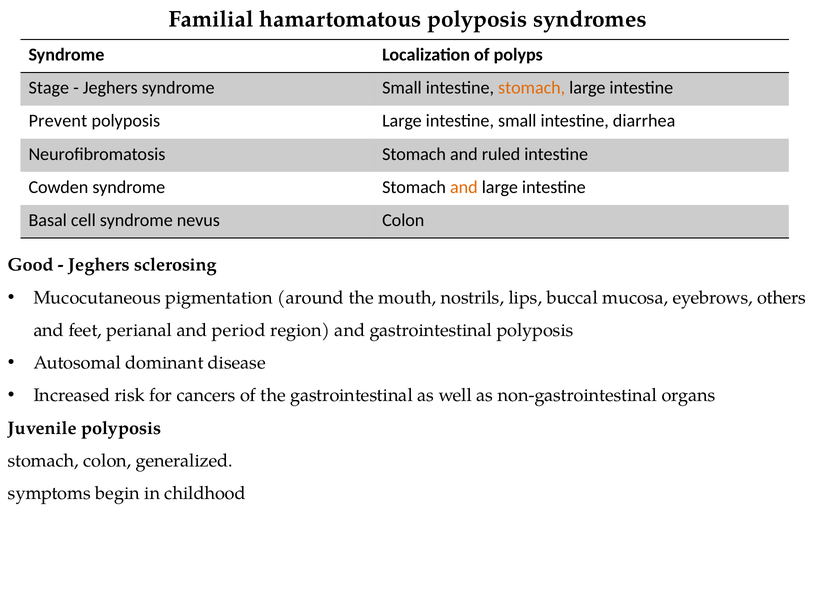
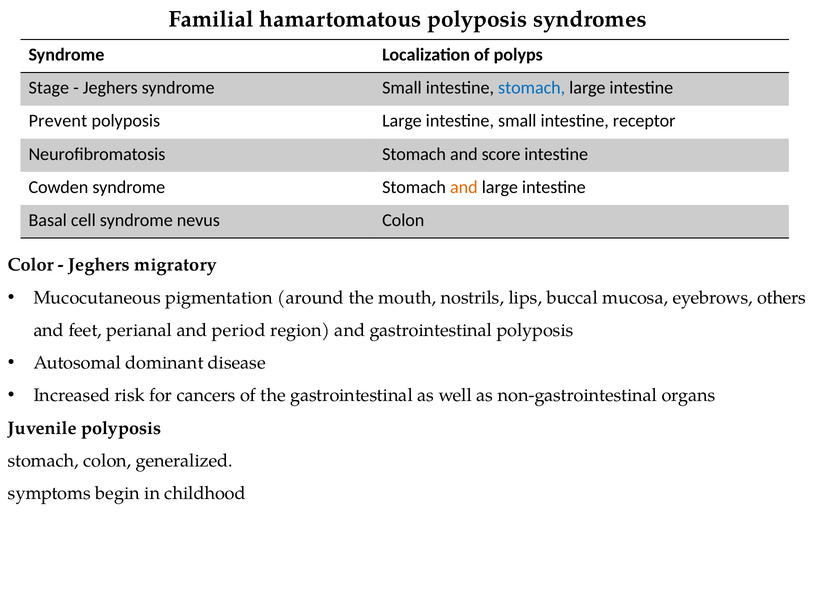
stomach at (532, 88) colour: orange -> blue
diarrhea: diarrhea -> receptor
ruled: ruled -> score
Good: Good -> Color
sclerosing: sclerosing -> migratory
